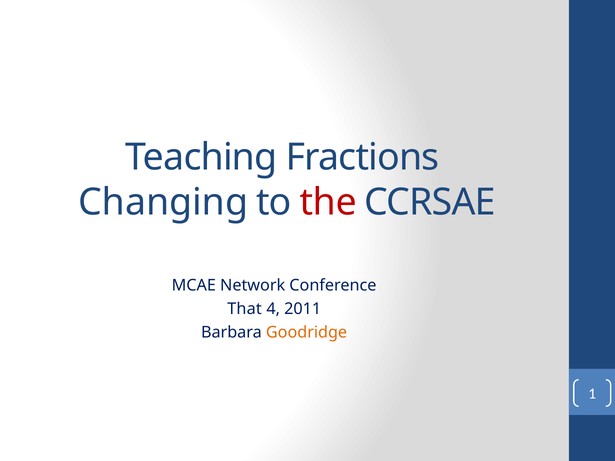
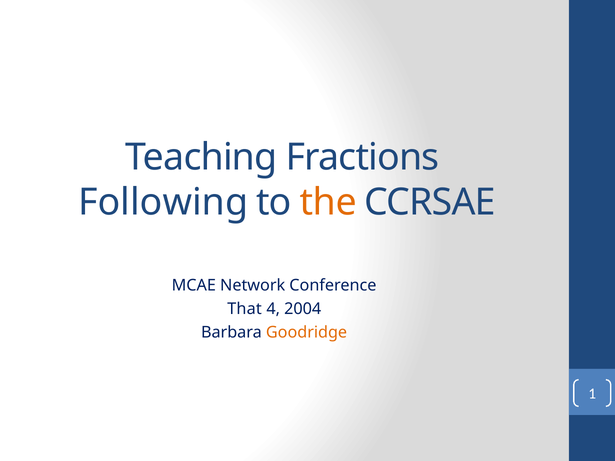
Changing: Changing -> Following
the colour: red -> orange
2011: 2011 -> 2004
